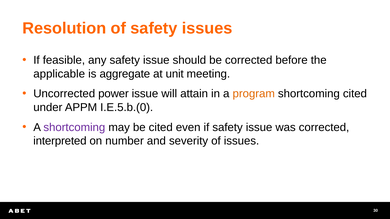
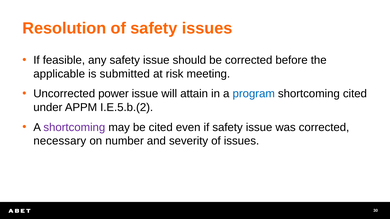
aggregate: aggregate -> submitted
unit: unit -> risk
program colour: orange -> blue
I.E.5.b.(0: I.E.5.b.(0 -> I.E.5.b.(2
interpreted: interpreted -> necessary
